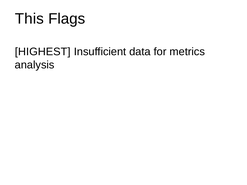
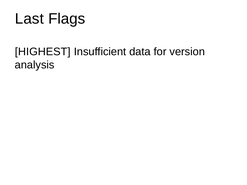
This: This -> Last
metrics: metrics -> version
